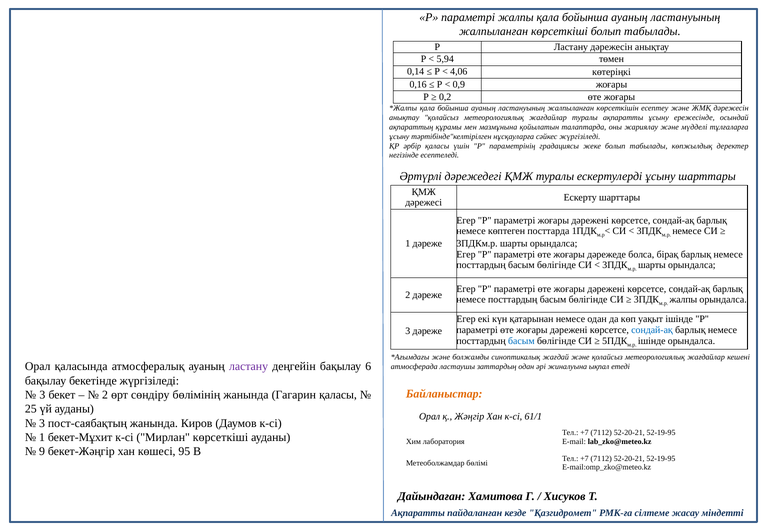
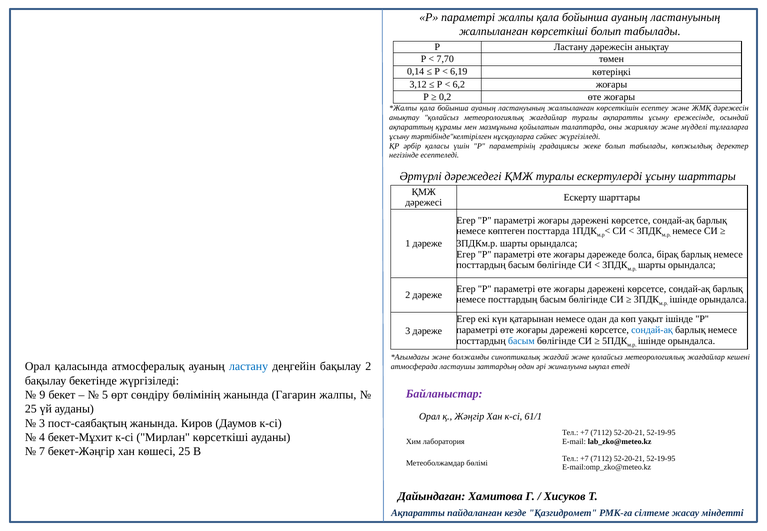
5,94: 5,94 -> 7,70
4,06: 4,06 -> 6,19
0,16: 0,16 -> 3,12
0,9: 0,9 -> 6,2
жалпы at (683, 300): жалпы -> ішінде
ластану at (249, 367) colour: purple -> blue
бақылау 6: 6 -> 2
Байланыстар colour: orange -> purple
3 at (42, 395): 3 -> 9
2 at (105, 395): 2 -> 5
Гагарин қаласы: қаласы -> жалпы
1 at (42, 437): 1 -> 4
9: 9 -> 7
көшесі 95: 95 -> 25
